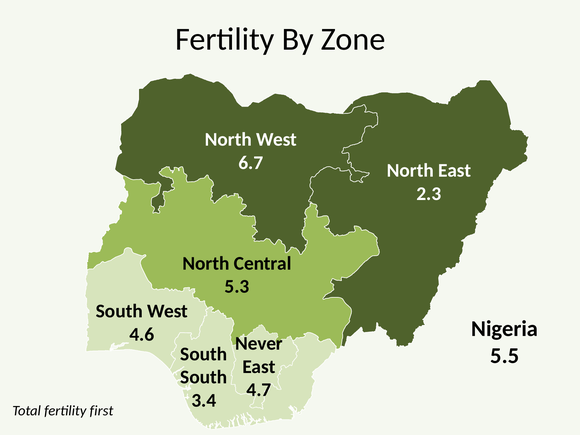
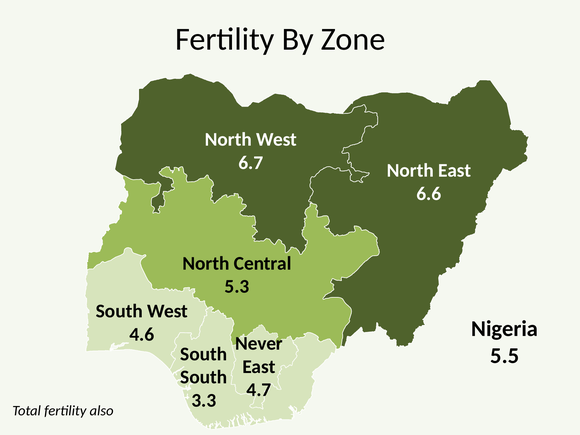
2.3: 2.3 -> 6.6
3.4: 3.4 -> 3.3
first: first -> also
